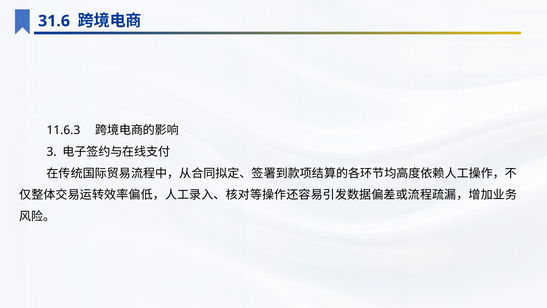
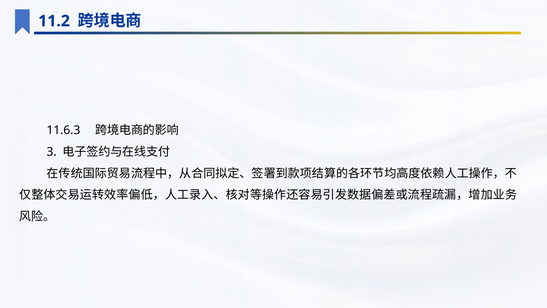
31.6: 31.6 -> 11.2
